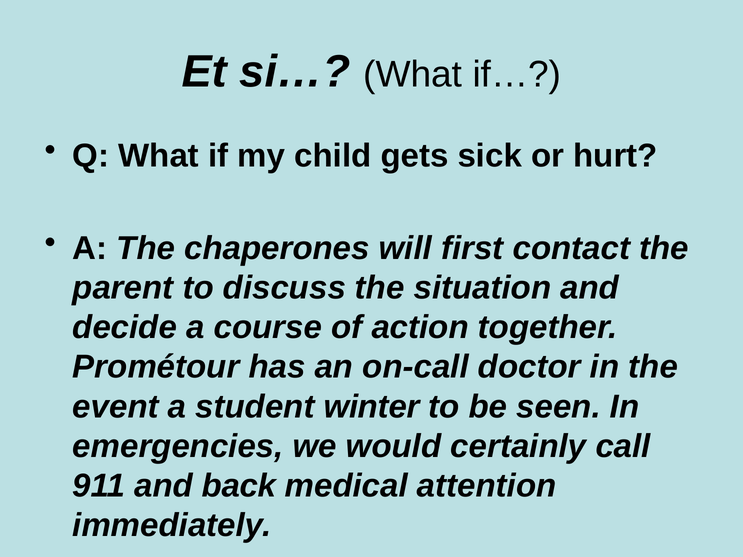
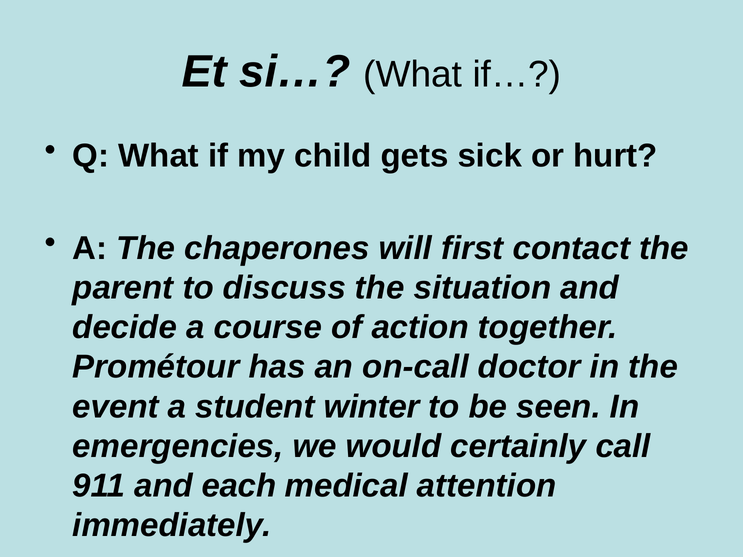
back: back -> each
